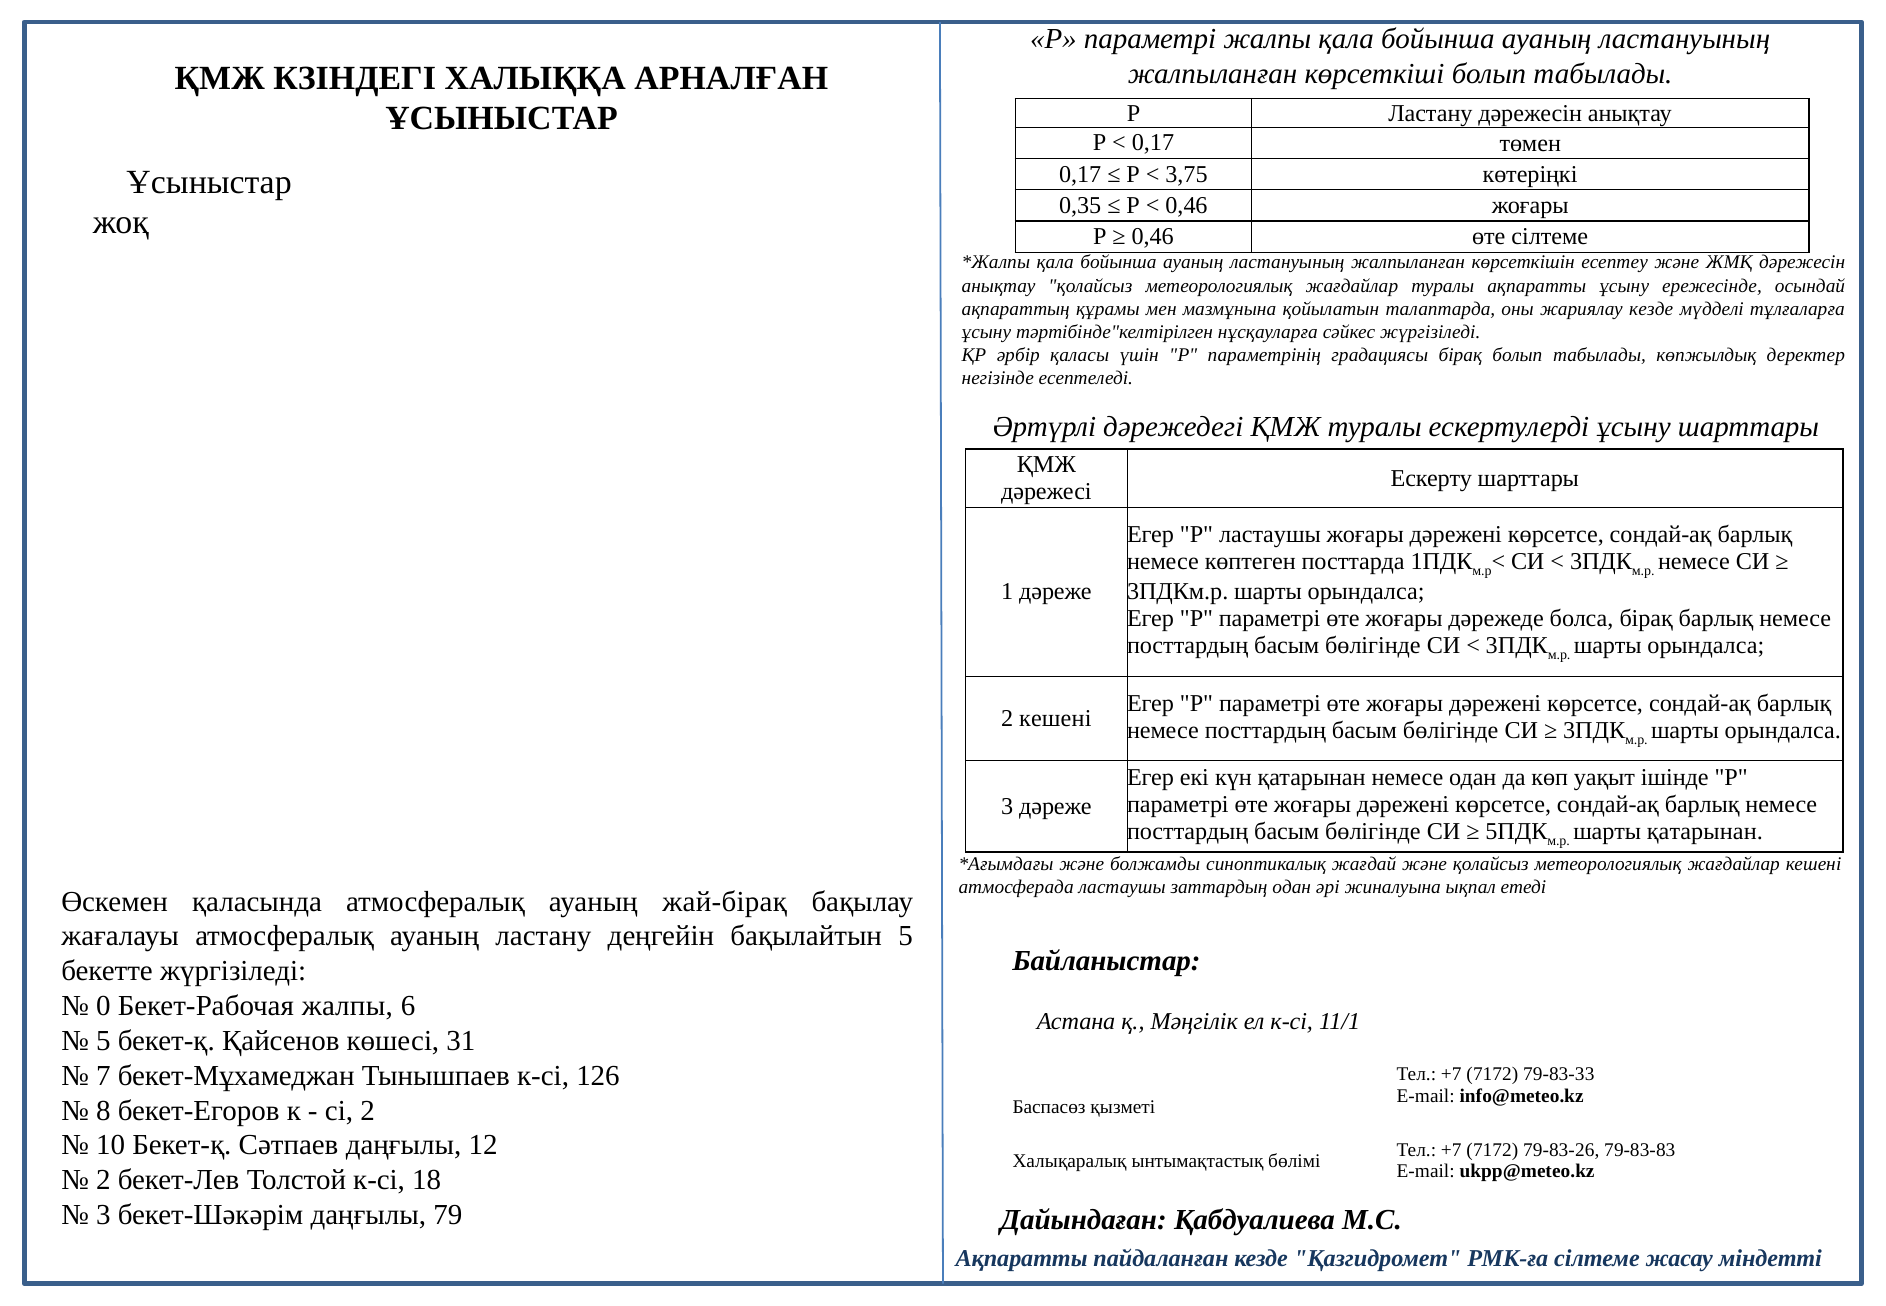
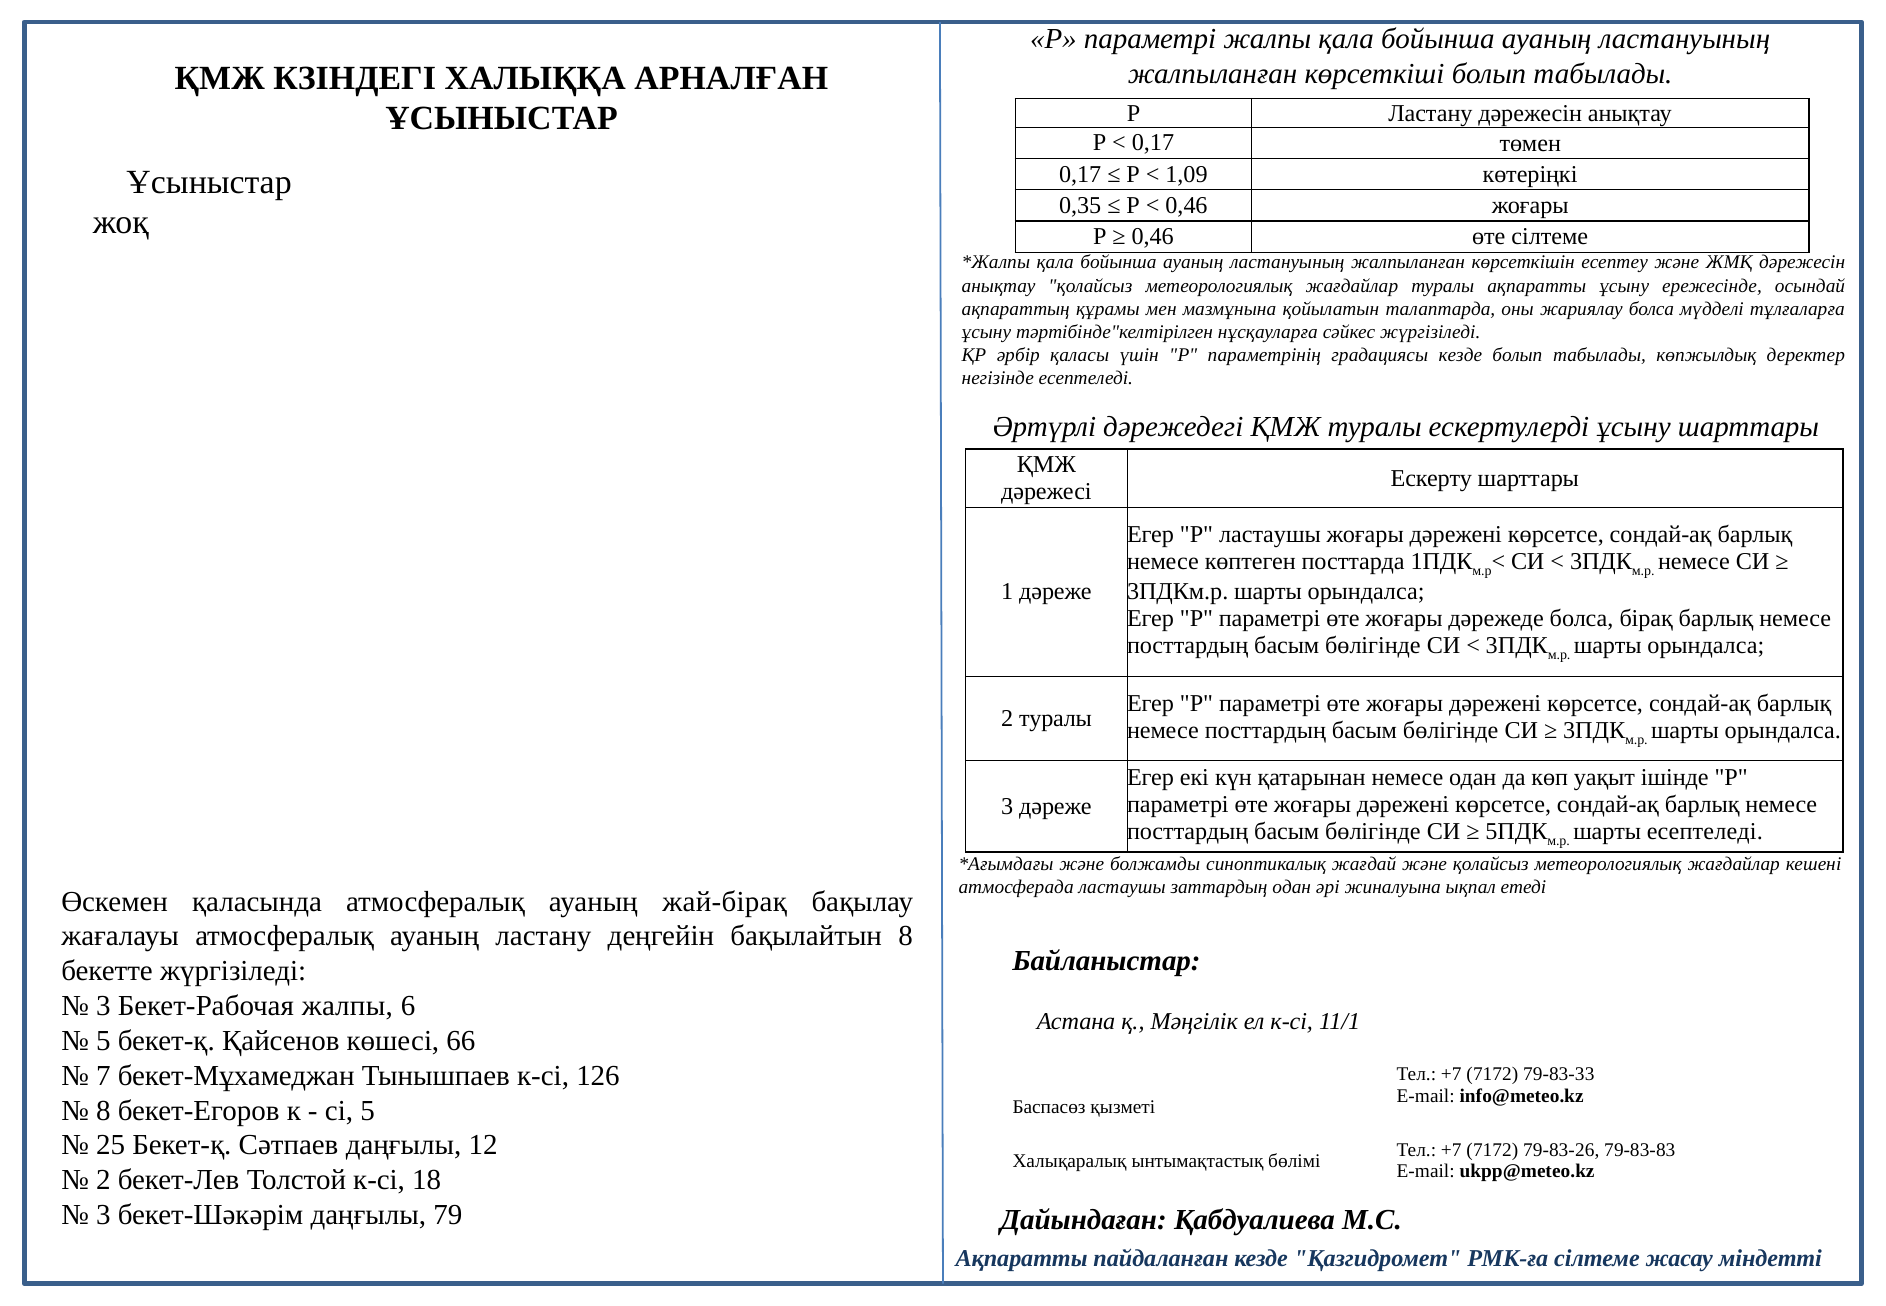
3,75: 3,75 -> 1,09
жариялау кезде: кезде -> болса
градациясы бірақ: бірақ -> кезде
2 кешені: кешені -> туралы
шарты қатарынан: қатарынан -> есептеледі
бақылайтын 5: 5 -> 8
0 at (103, 1006): 0 -> 3
31: 31 -> 66
сі 2: 2 -> 5
10: 10 -> 25
